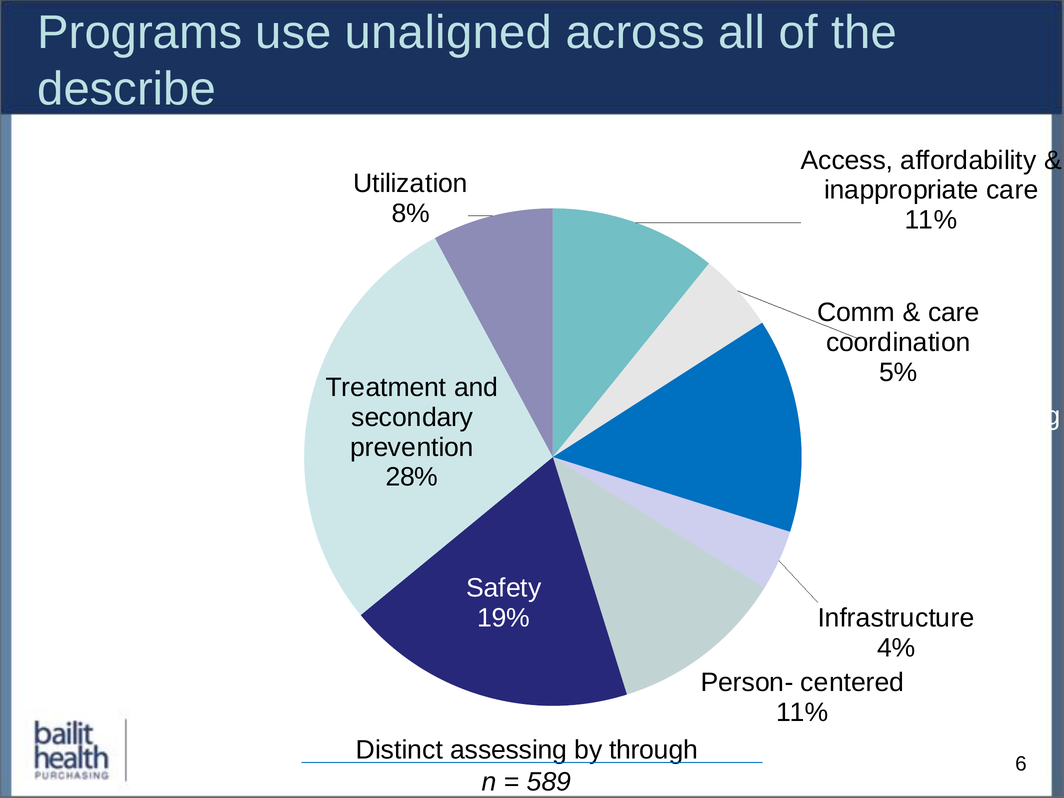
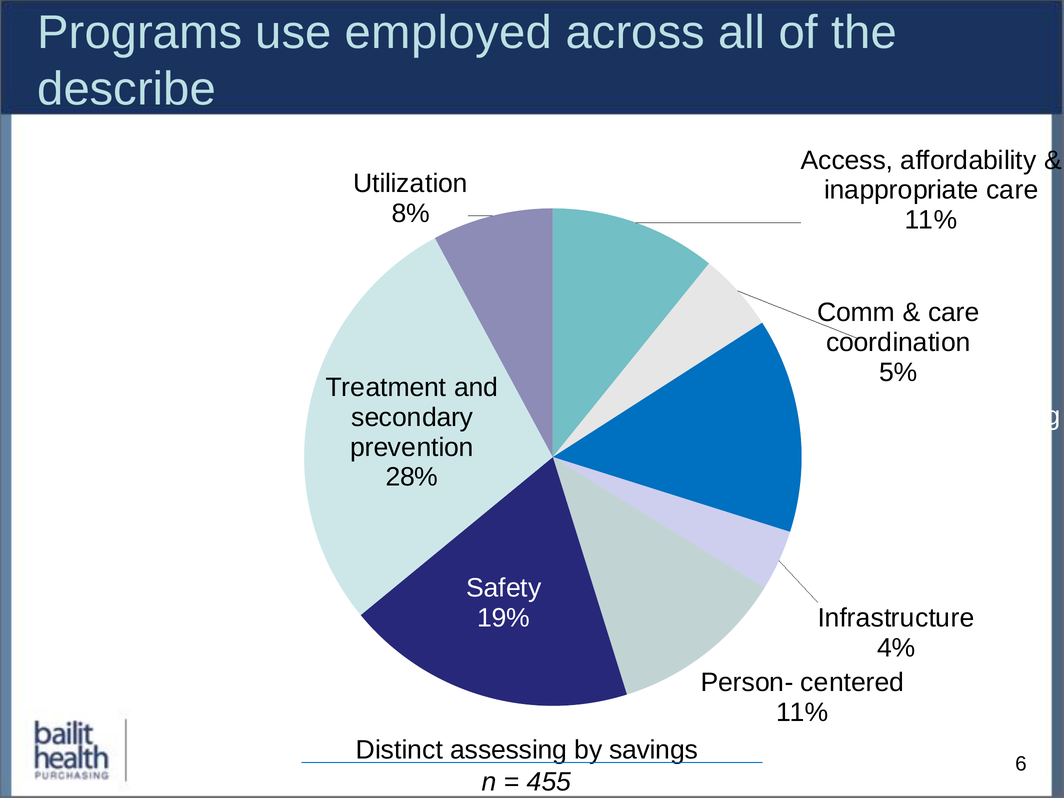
unaligned: unaligned -> employed
through: through -> savings
589: 589 -> 455
